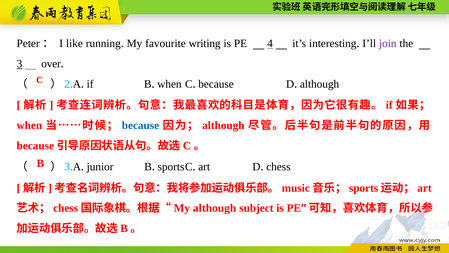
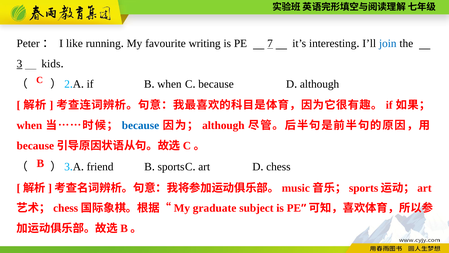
4: 4 -> 7
join colour: purple -> blue
over: over -> kids
junior: junior -> friend
although at (215, 208): although -> graduate
